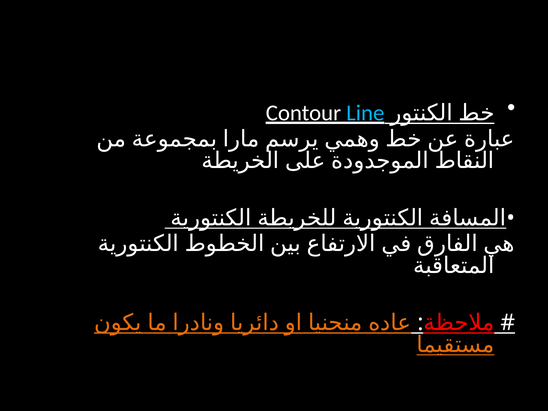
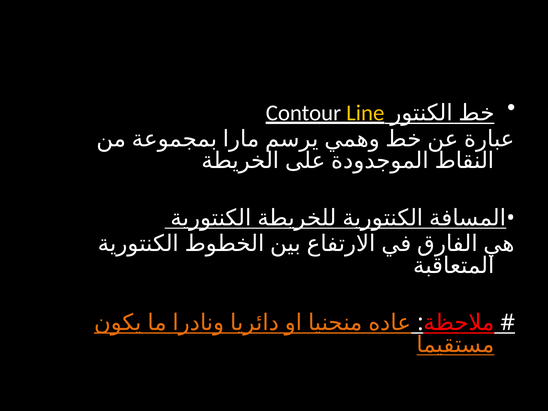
Line colour: light blue -> yellow
